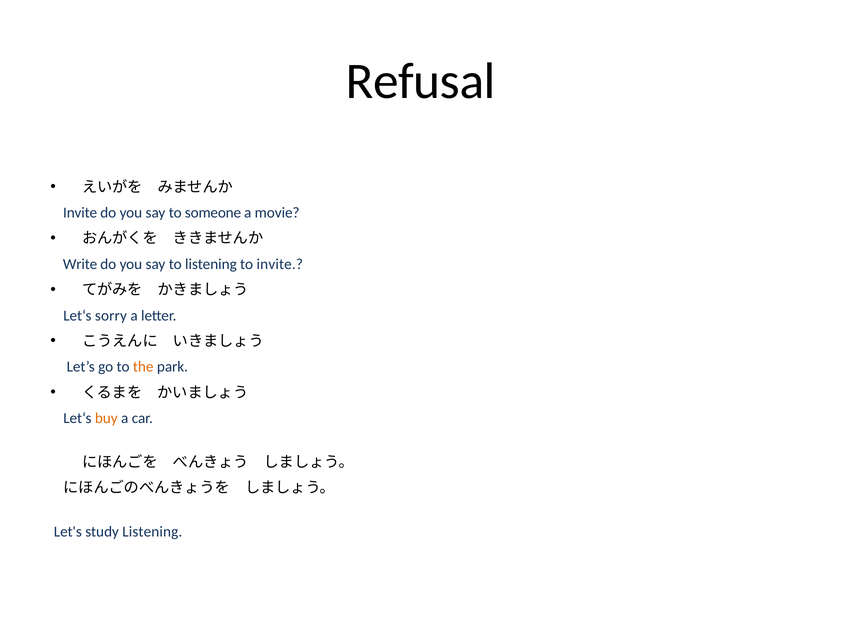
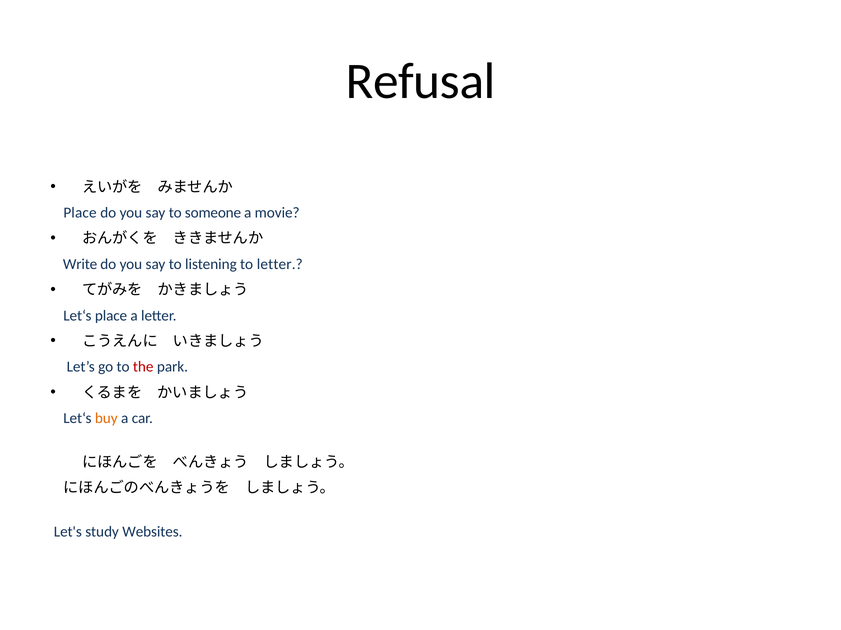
Invite at (80, 213): Invite -> Place
to invite: invite -> letter
Let‘s sorry: sorry -> place
the colour: orange -> red
study Listening: Listening -> Websites
